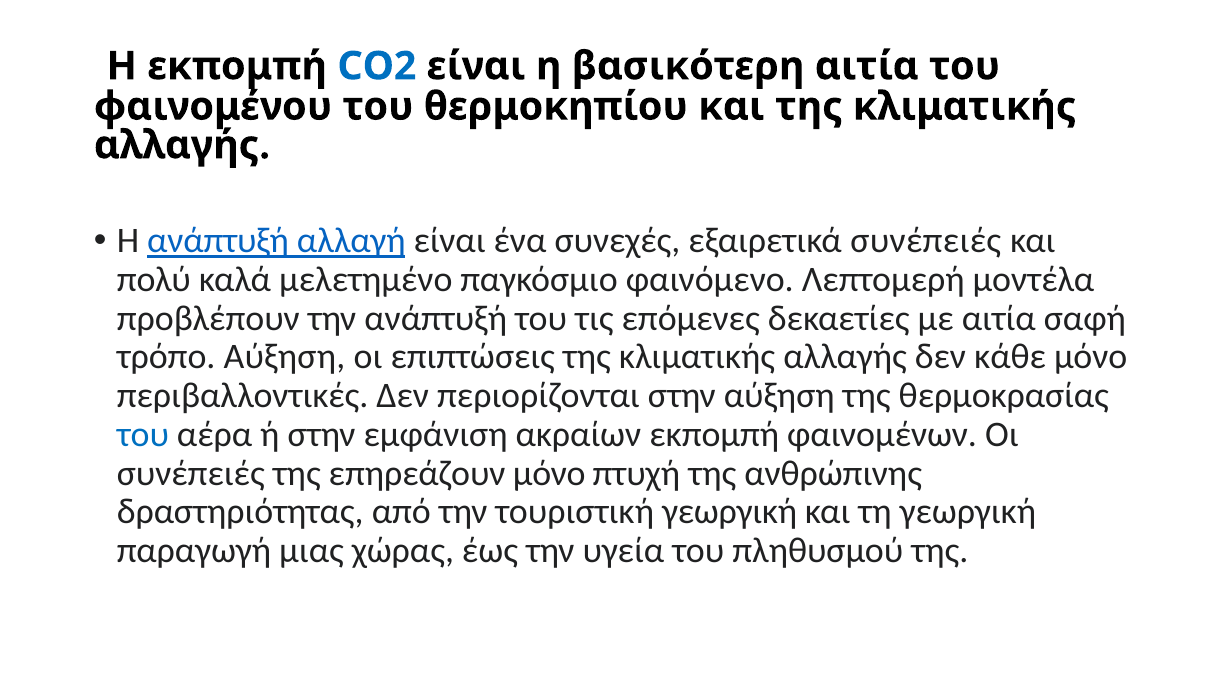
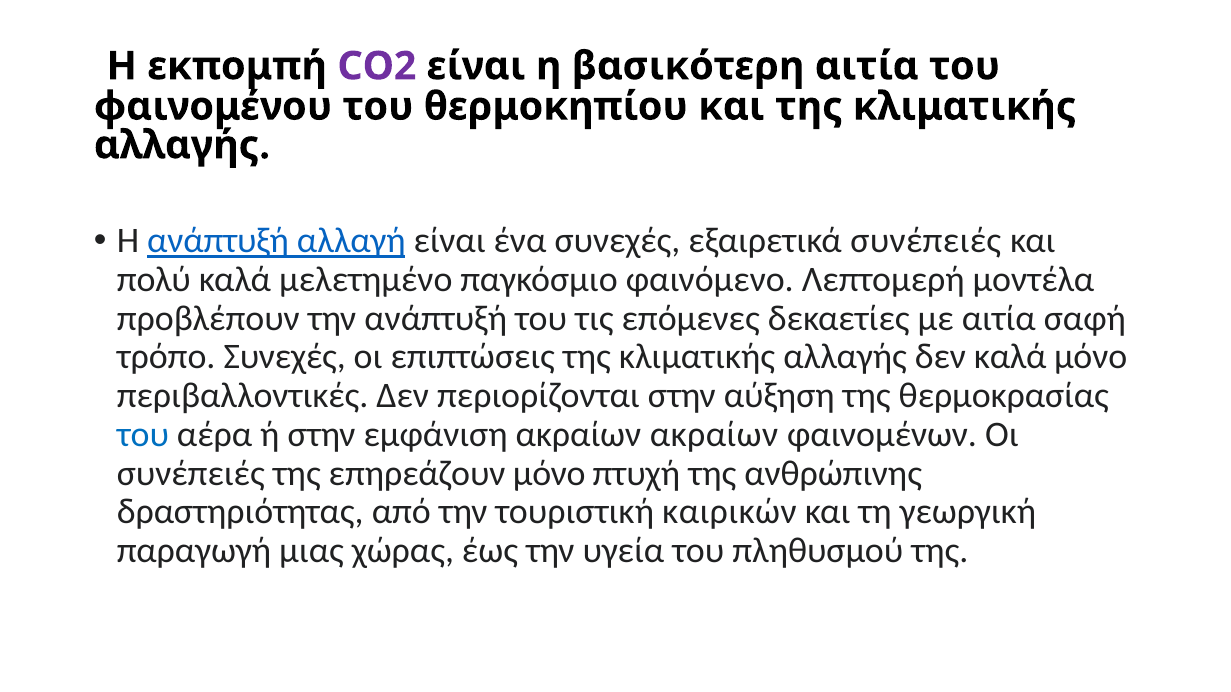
CO2 colour: blue -> purple
τρόπο Αύξηση: Αύξηση -> Συνεχές
δεν κάθε: κάθε -> καλά
ακραίων εκπομπή: εκπομπή -> ακραίων
τουριστική γεωργική: γεωργική -> καιρικών
